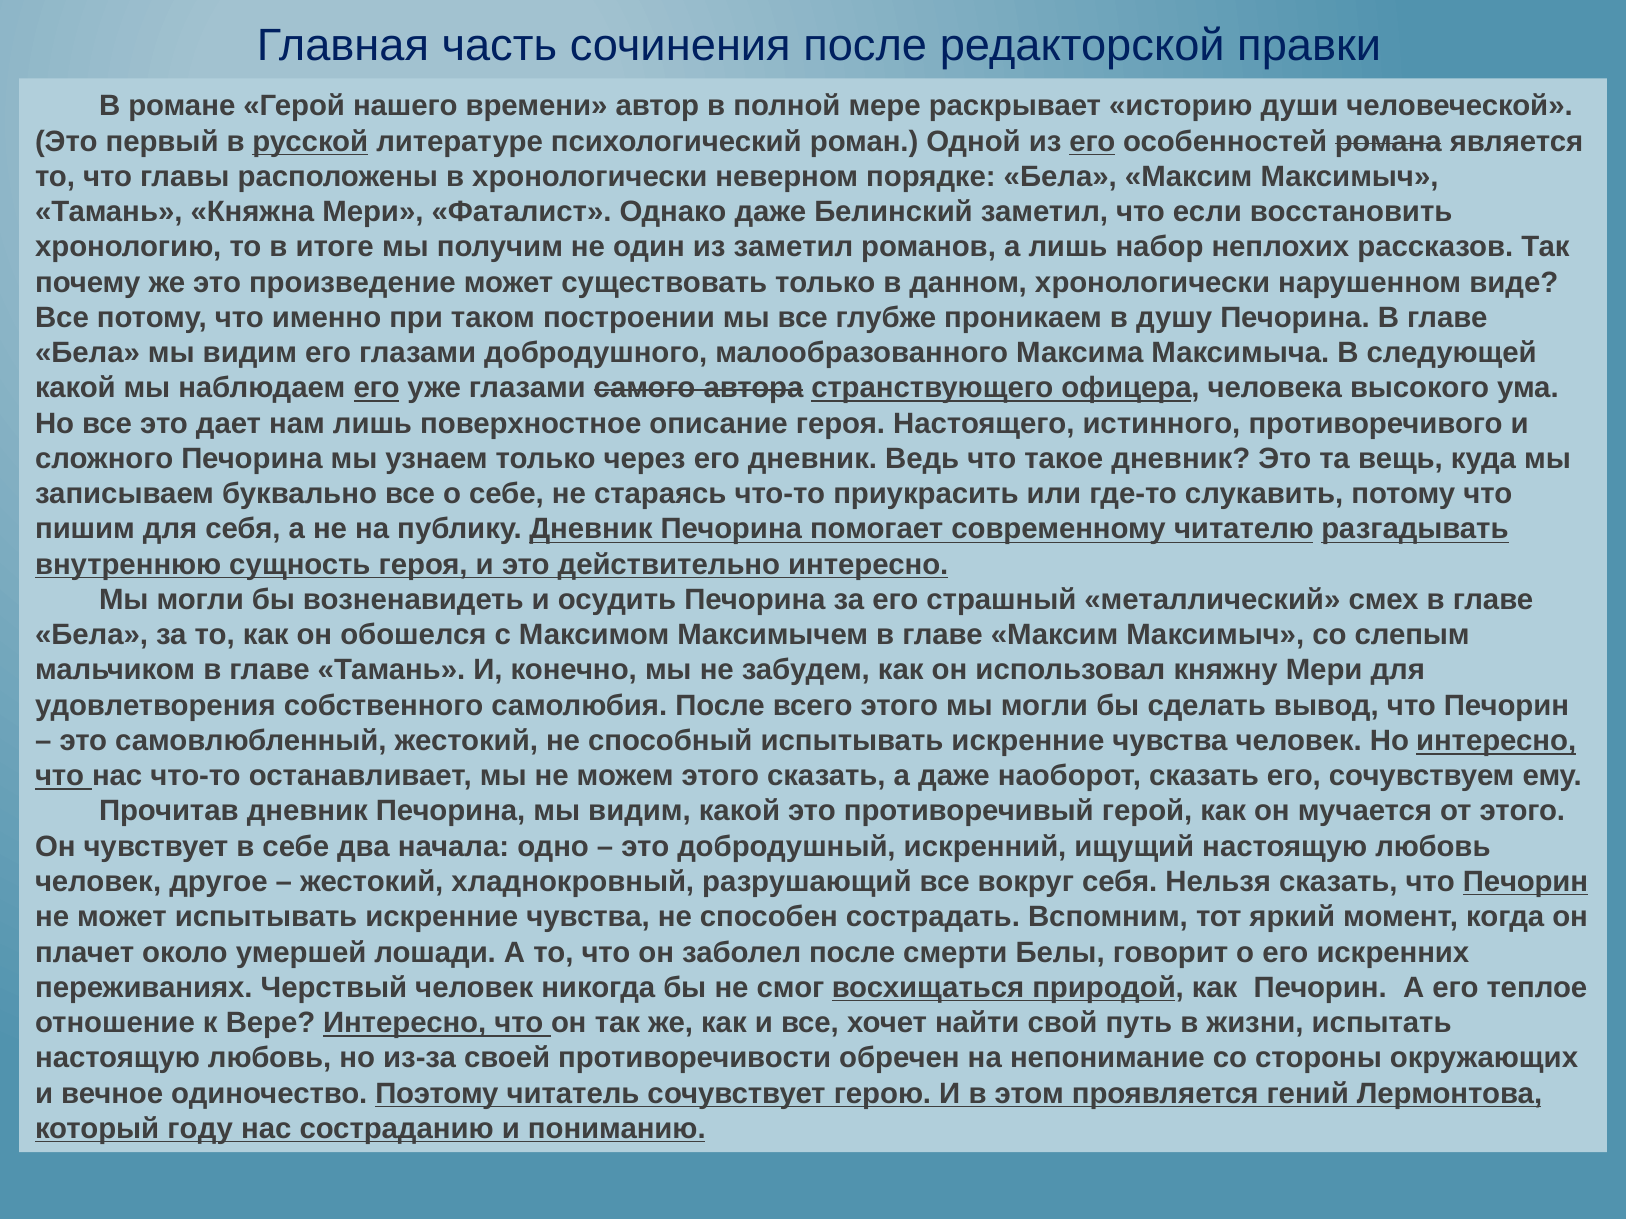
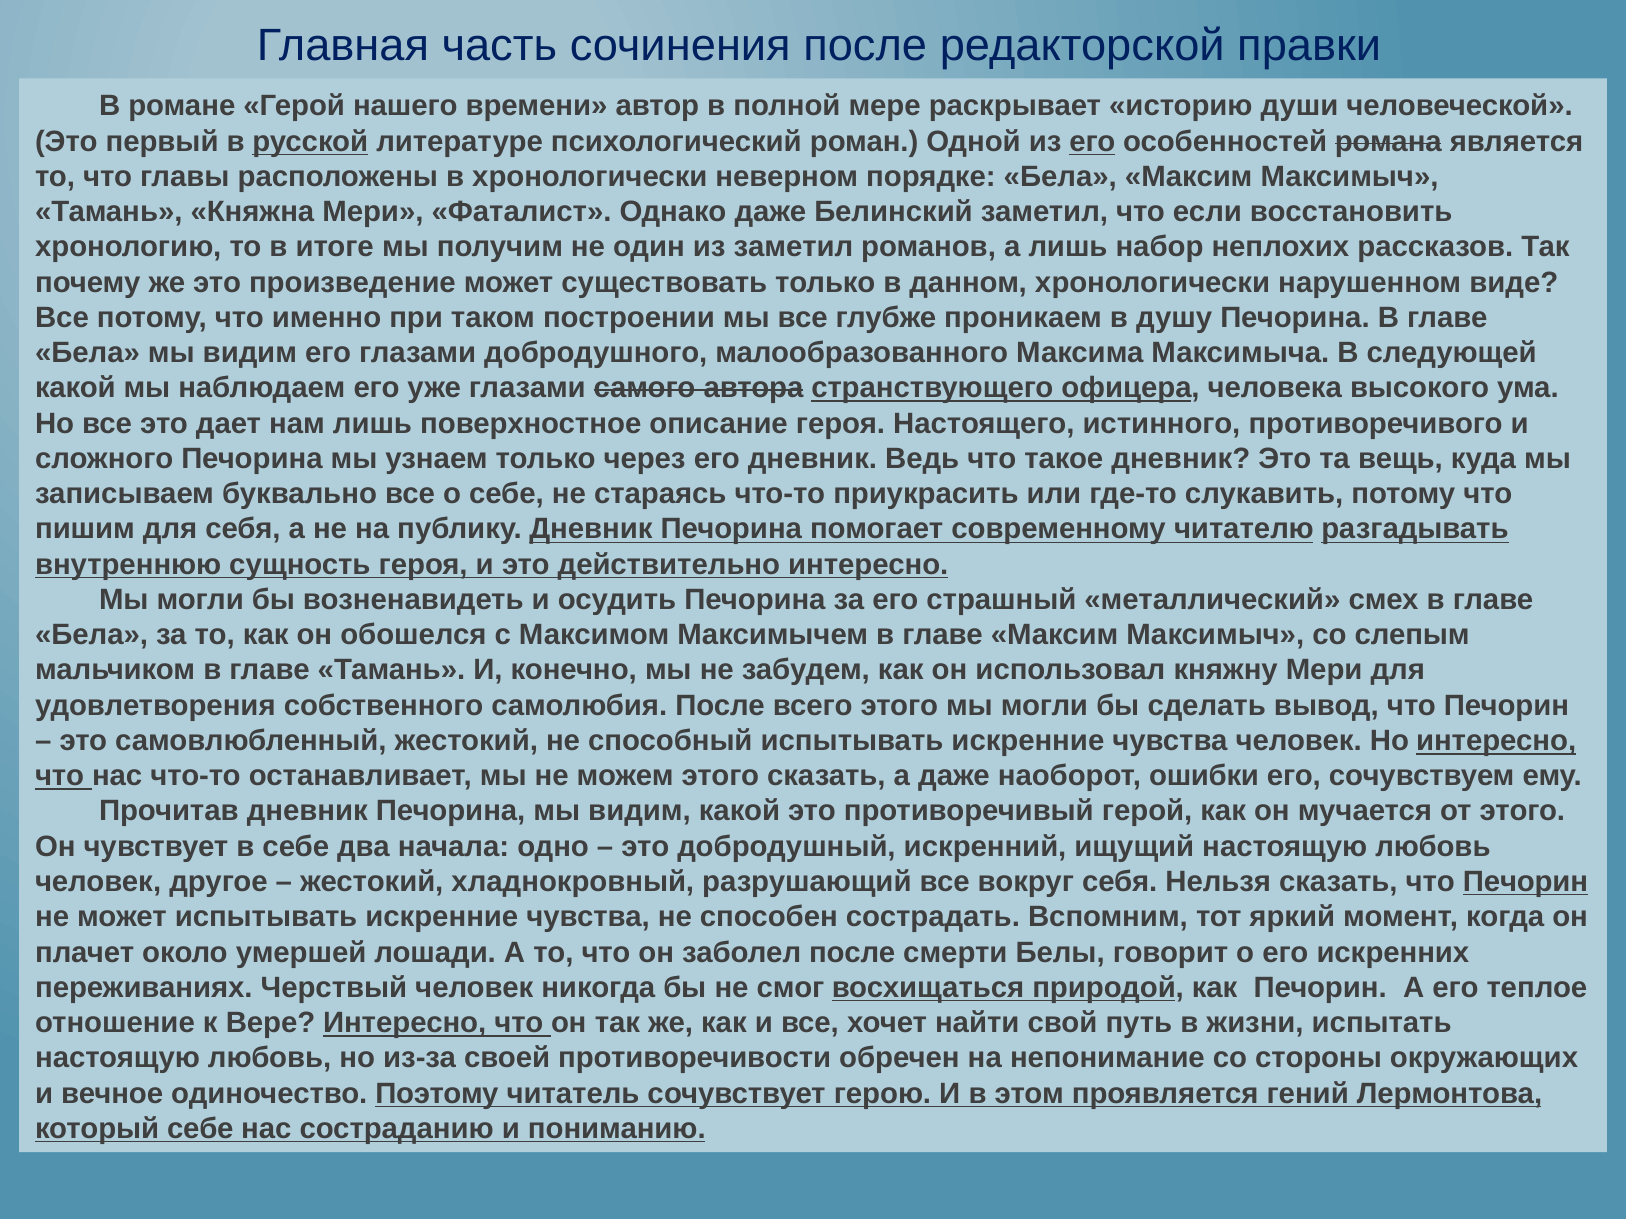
его at (377, 388) underline: present -> none
наоборот сказать: сказать -> ошибки
который году: году -> себе
